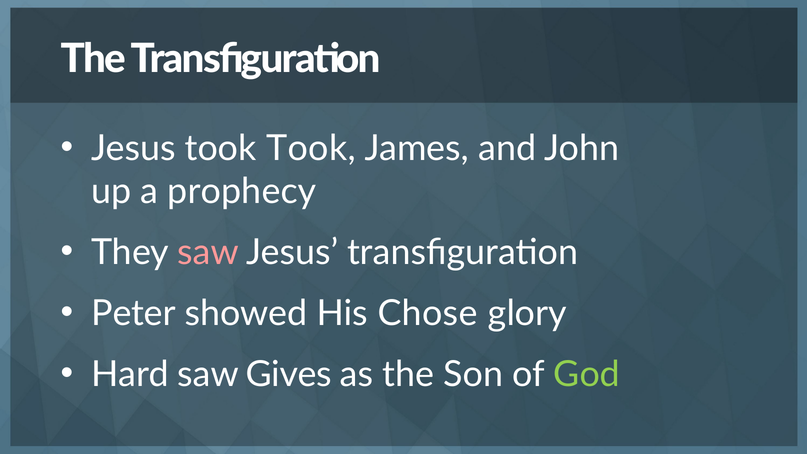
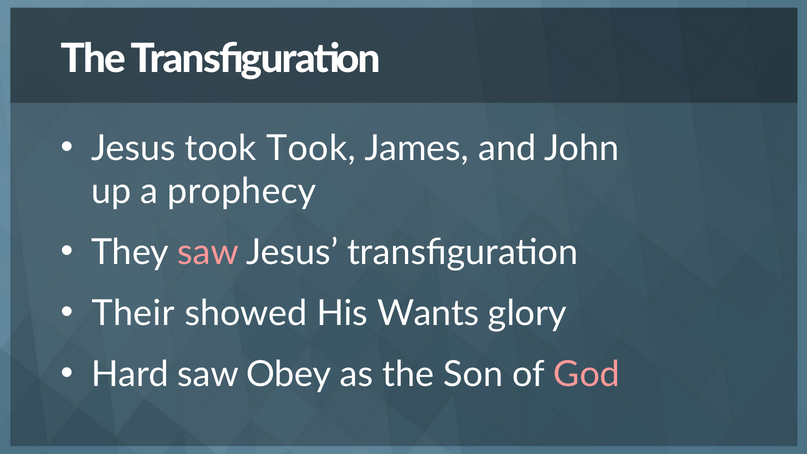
Peter: Peter -> Their
Chose: Chose -> Wants
Gives: Gives -> Obey
God colour: light green -> pink
